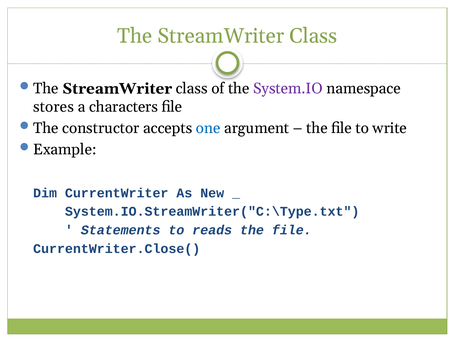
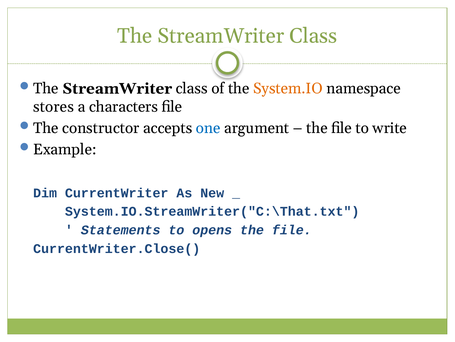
System.IO colour: purple -> orange
System.IO.StreamWriter("C:\Type.txt: System.IO.StreamWriter("C:\Type.txt -> System.IO.StreamWriter("C:\That.txt
reads: reads -> opens
